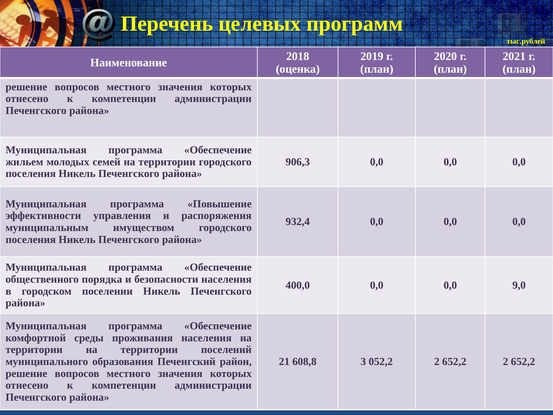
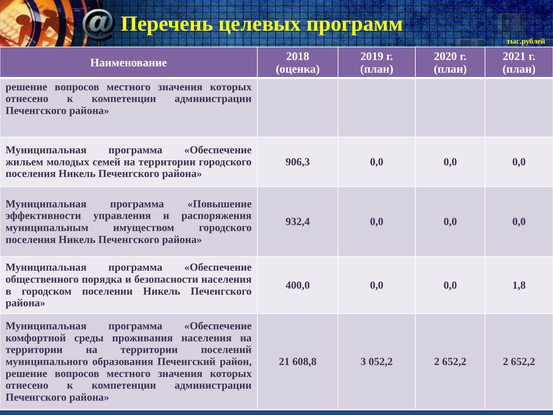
9,0: 9,0 -> 1,8
